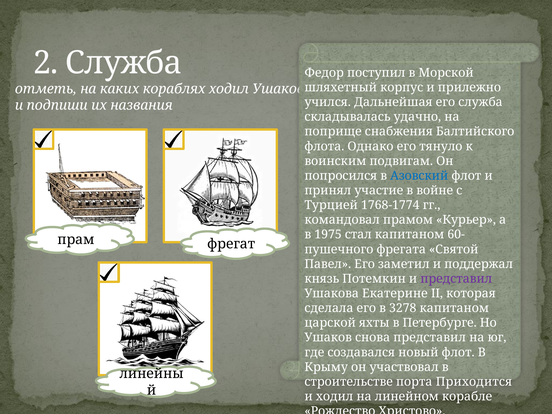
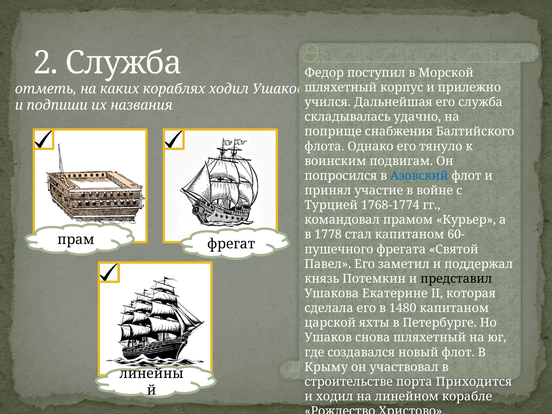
1975: 1975 -> 1778
представил at (456, 279) colour: purple -> black
3278: 3278 -> 1480
снова представил: представил -> шляхетный
